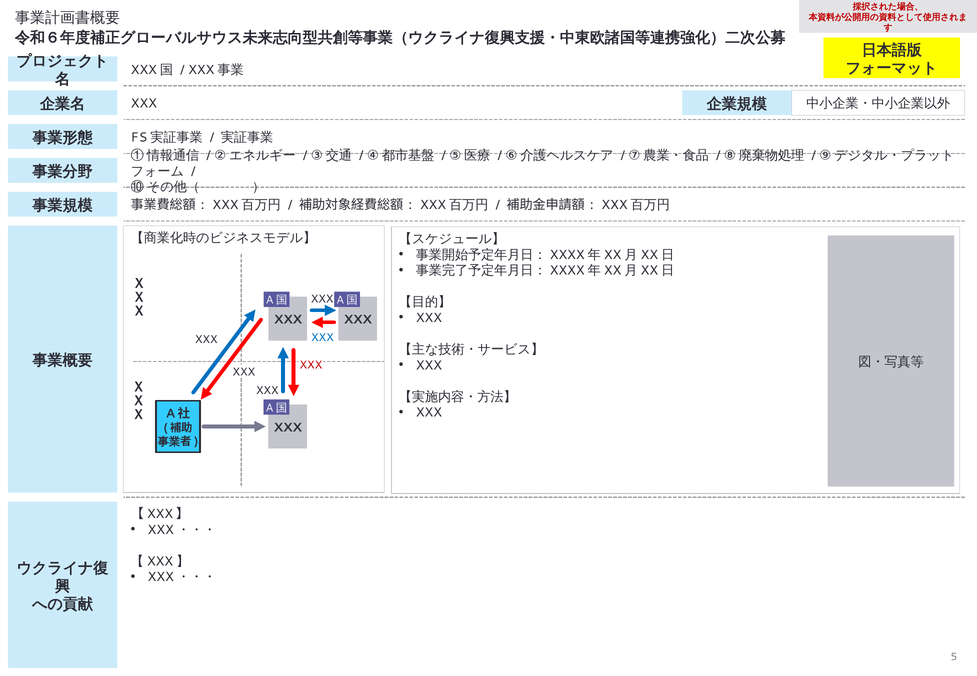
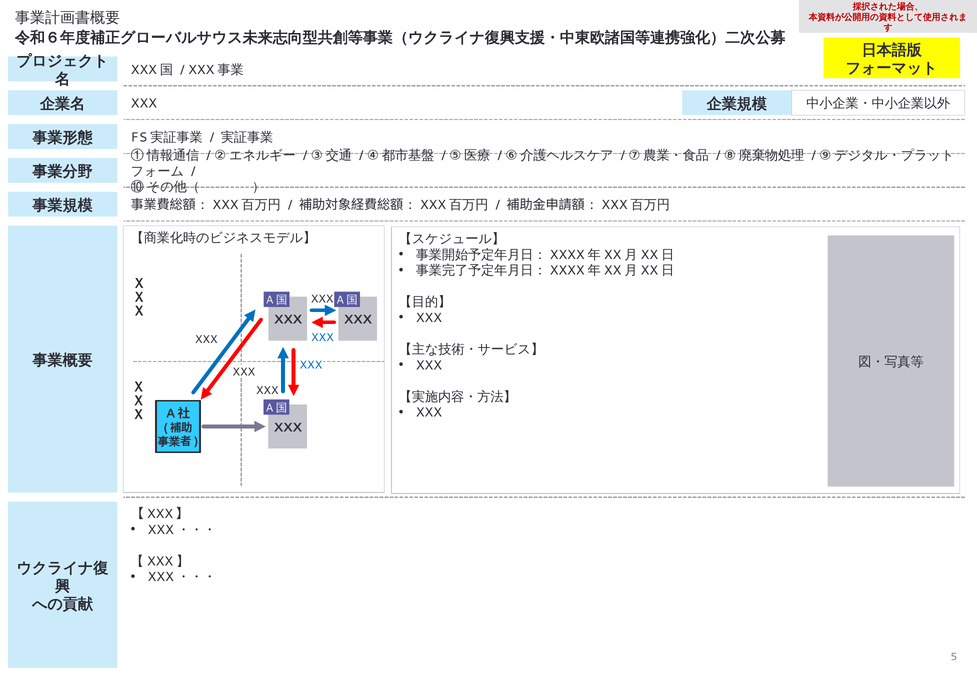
XXX at (311, 365) colour: red -> blue
